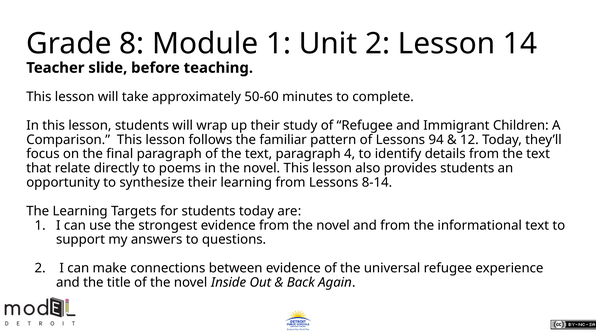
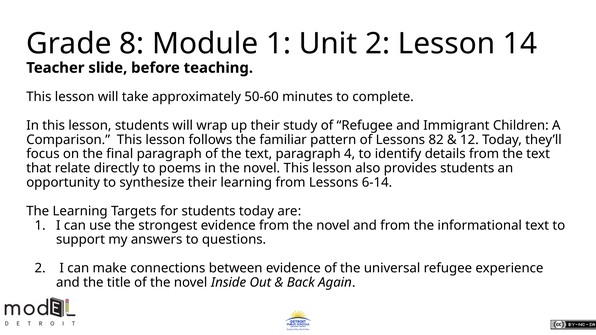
94: 94 -> 82
8-14: 8-14 -> 6-14
